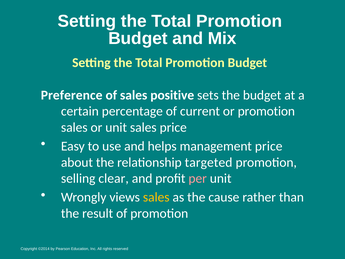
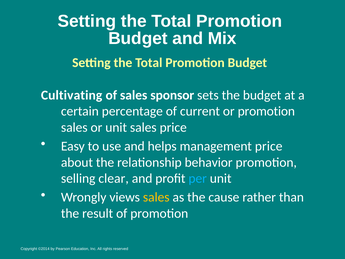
Preference: Preference -> Cultivating
positive: positive -> sponsor
targeted: targeted -> behavior
per colour: pink -> light blue
